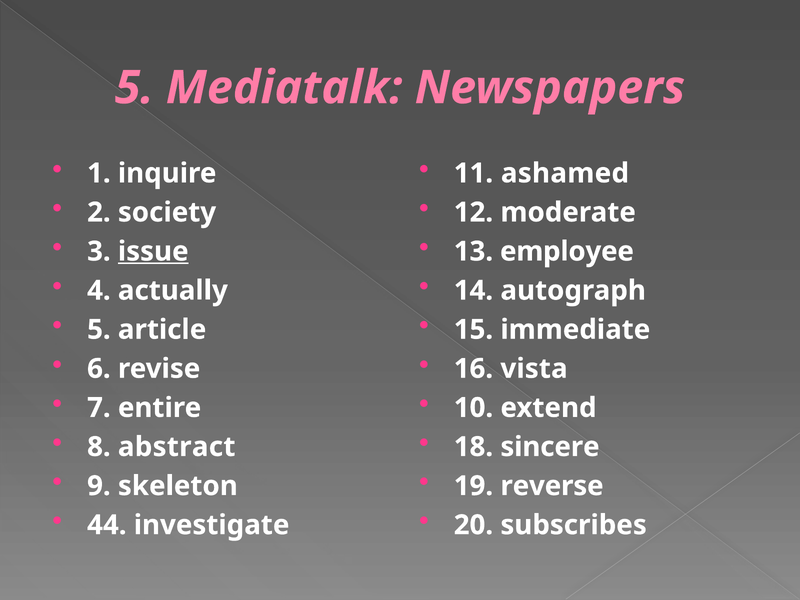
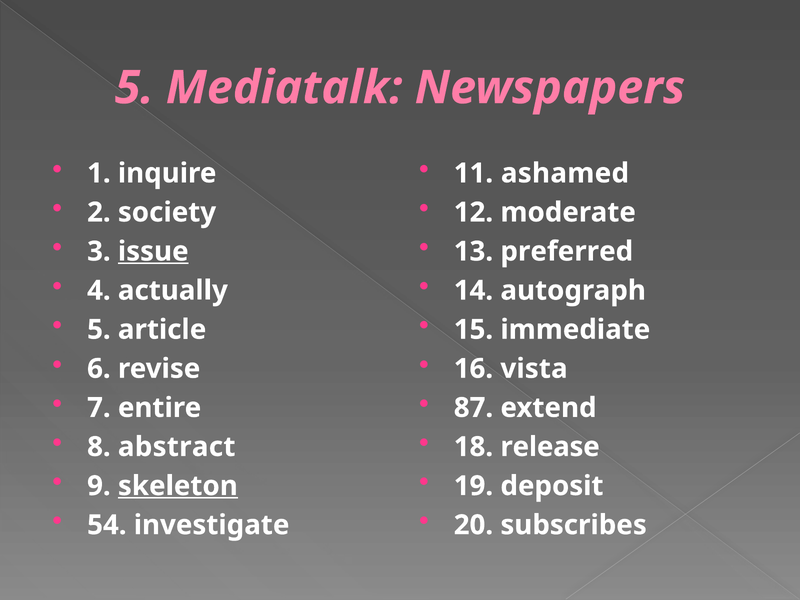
employee: employee -> preferred
10: 10 -> 87
sincere: sincere -> release
skeleton underline: none -> present
reverse: reverse -> deposit
44: 44 -> 54
